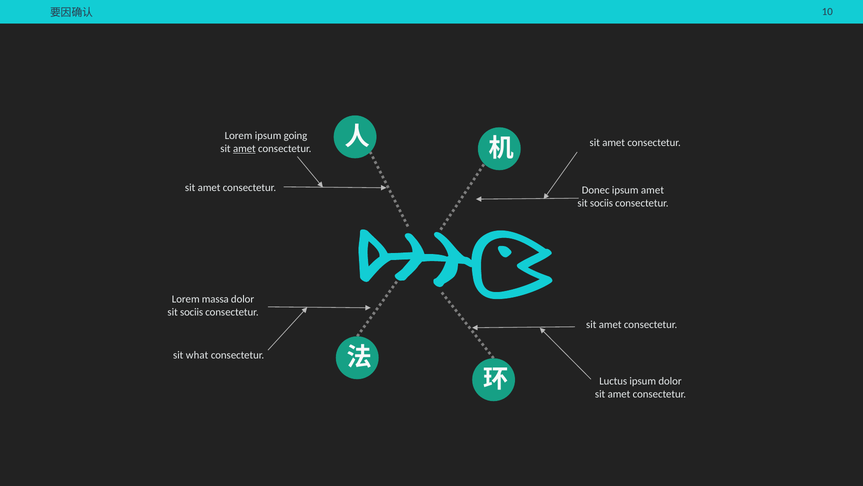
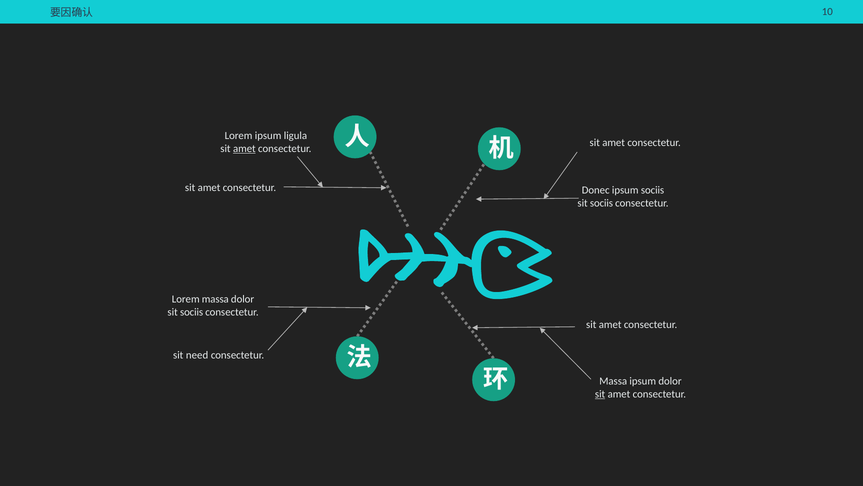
going: going -> ligula
ipsum amet: amet -> sociis
what: what -> need
Luctus at (613, 381): Luctus -> Massa
sit at (600, 394) underline: none -> present
